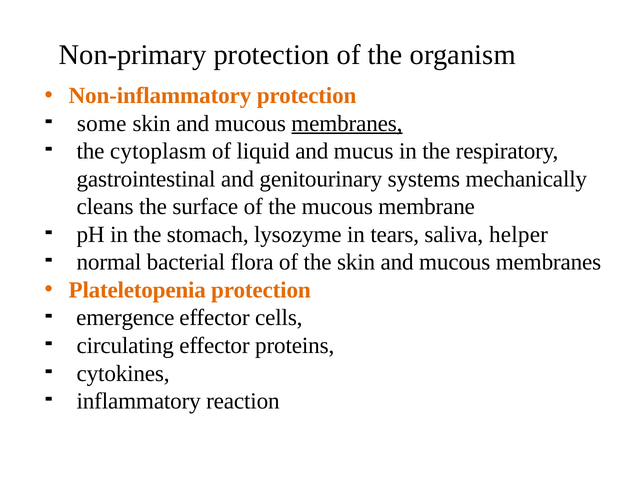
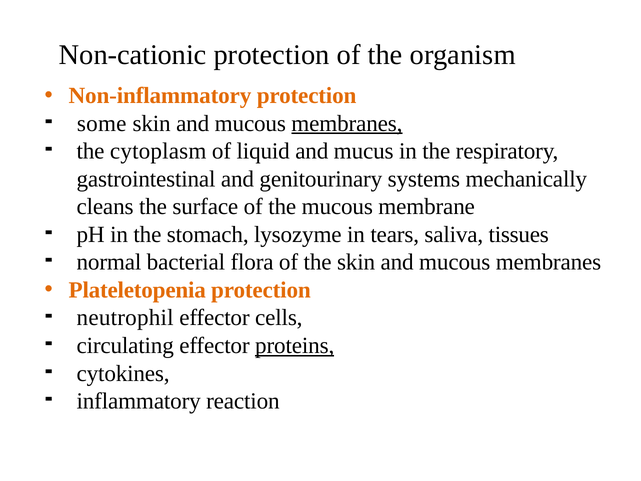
Non-primary: Non-primary -> Non-cationic
helper: helper -> tissues
emergence: emergence -> neutrophil
proteins underline: none -> present
